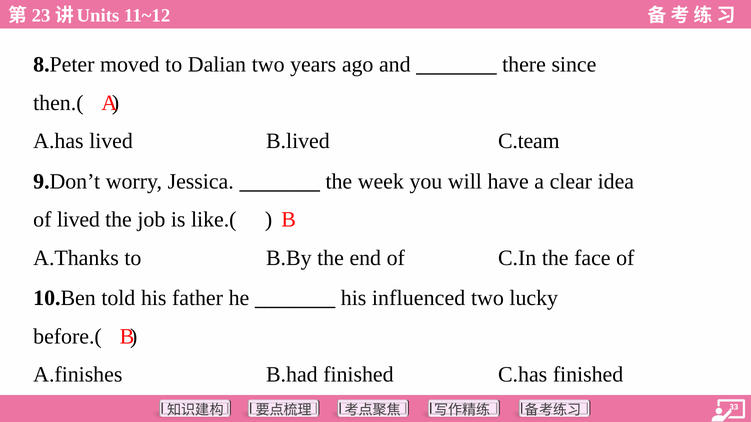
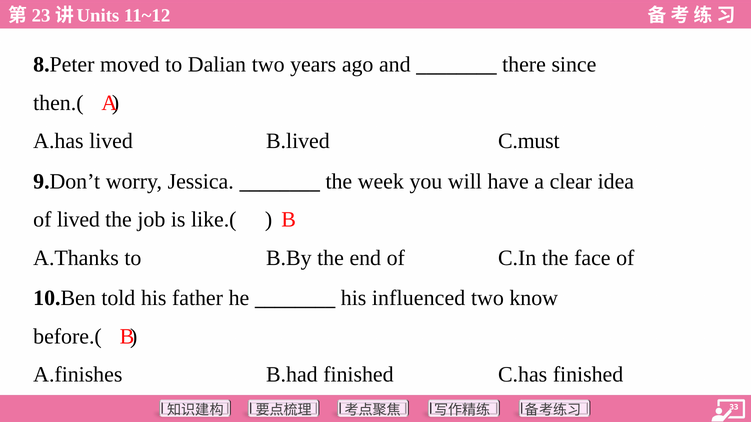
C.team: C.team -> C.must
lucky: lucky -> know
